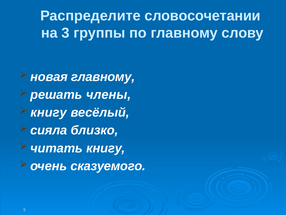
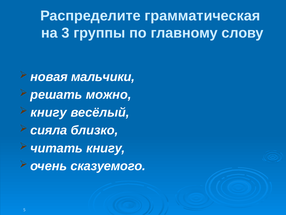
словосочетании: словосочетании -> грамматическая
новая главному: главному -> мальчики
члены: члены -> можно
